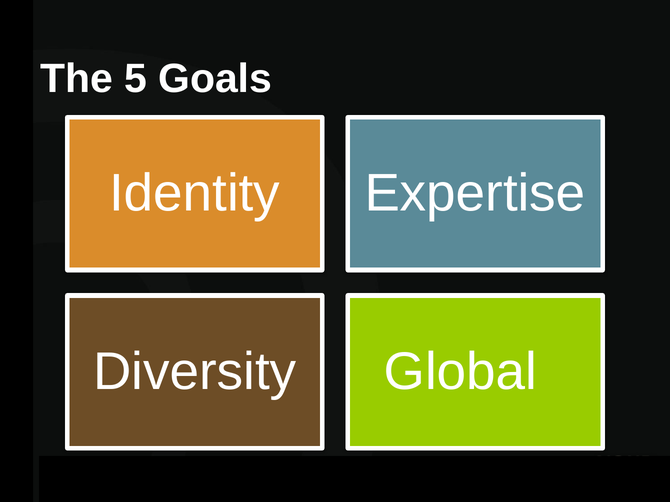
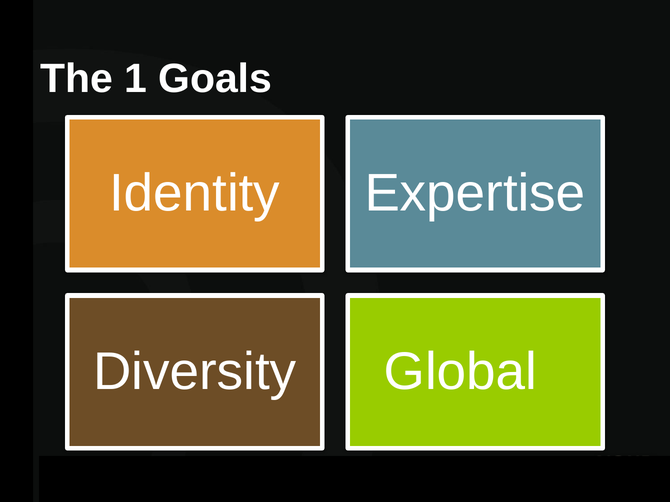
5: 5 -> 1
